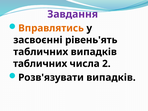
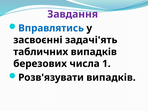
Вправлятись colour: orange -> blue
рівень'ять: рівень'ять -> задачі'ять
табличних at (40, 64): табличних -> березових
2: 2 -> 1
